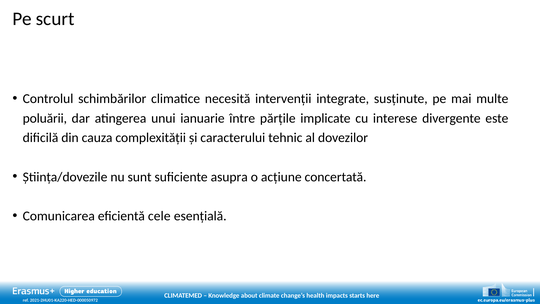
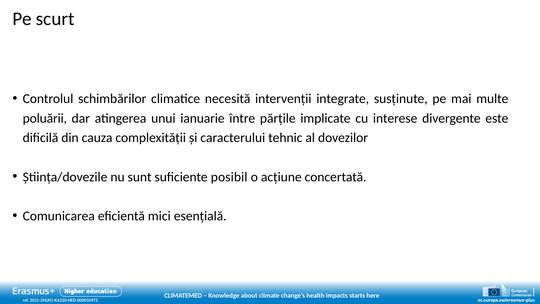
asupra: asupra -> posibil
cele: cele -> mici
